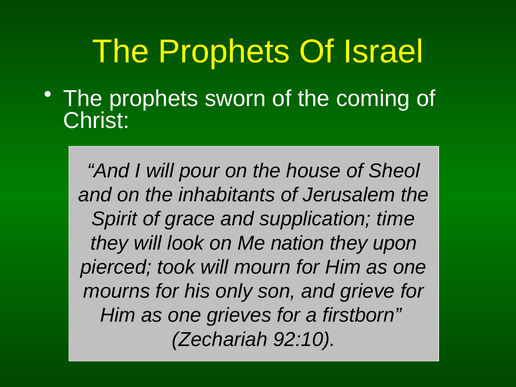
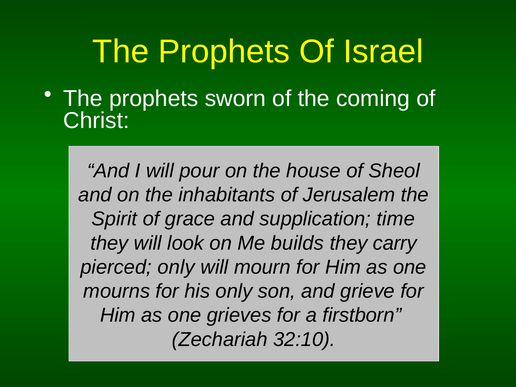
nation: nation -> builds
upon: upon -> carry
pierced took: took -> only
92:10: 92:10 -> 32:10
